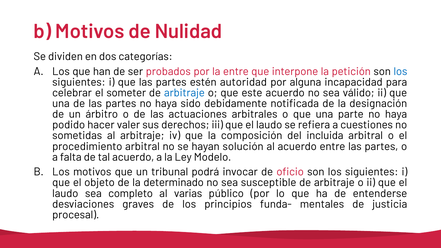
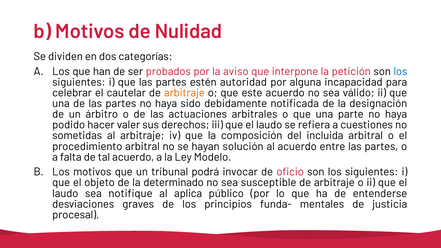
la entre: entre -> aviso
someter: someter -> cautelar
arbitraje at (184, 93) colour: blue -> orange
completo: completo -> notifique
varias: varias -> aplica
